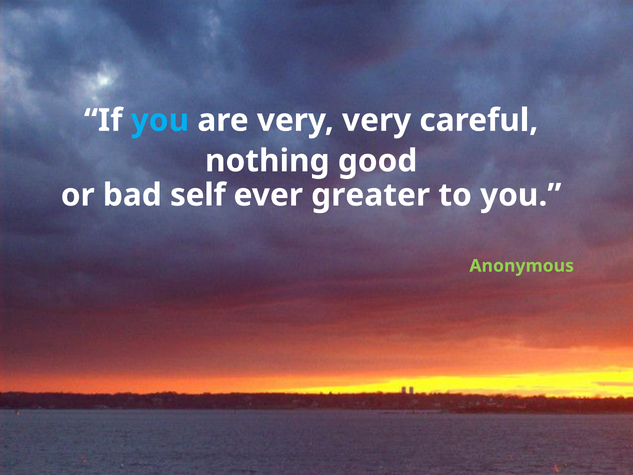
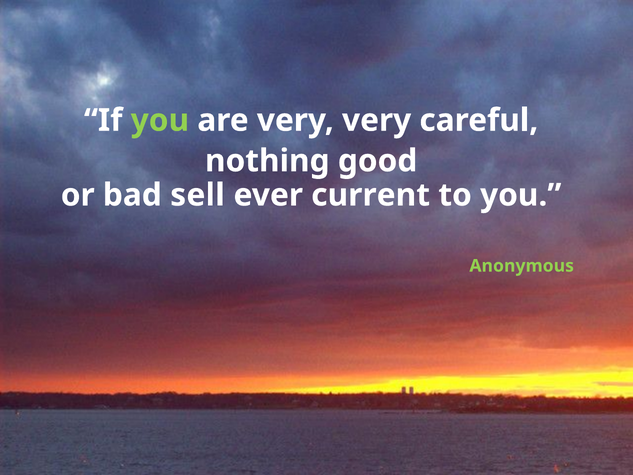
you at (160, 120) colour: light blue -> light green
self: self -> sell
greater: greater -> current
